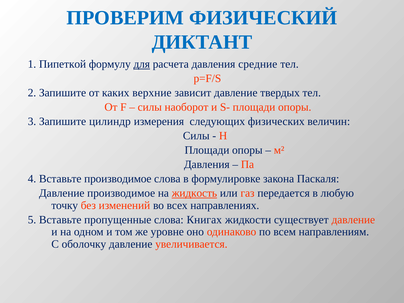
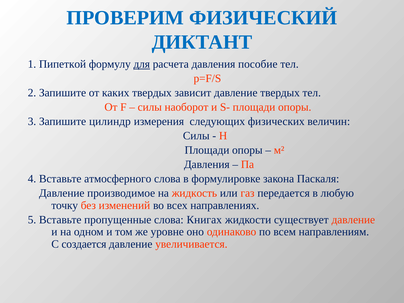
средние: средние -> пособие
каких верхние: верхние -> твердых
Вставьте производимое: производимое -> атмосферного
жидкость underline: present -> none
оболочку: оболочку -> создается
